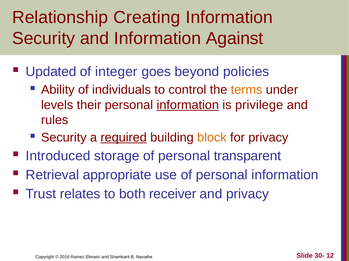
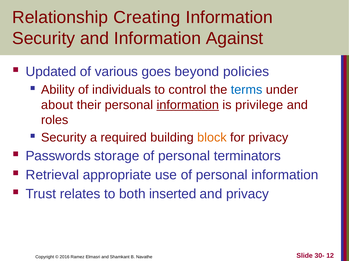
integer: integer -> various
terms colour: orange -> blue
levels: levels -> about
rules: rules -> roles
required underline: present -> none
Introduced: Introduced -> Passwords
transparent: transparent -> terminators
receiver: receiver -> inserted
